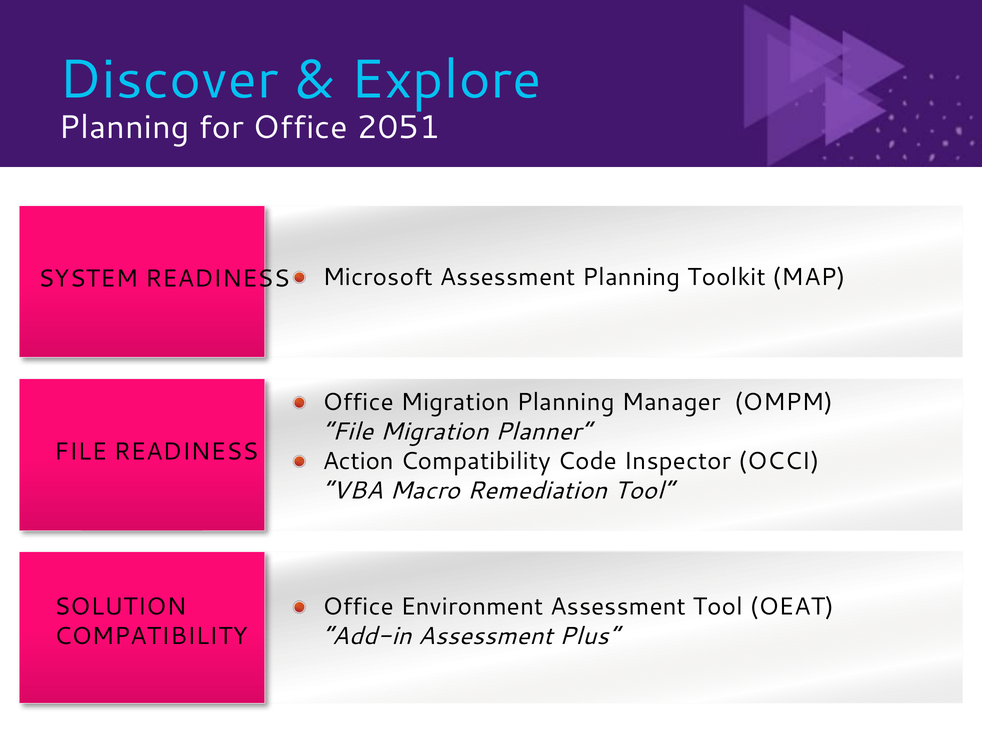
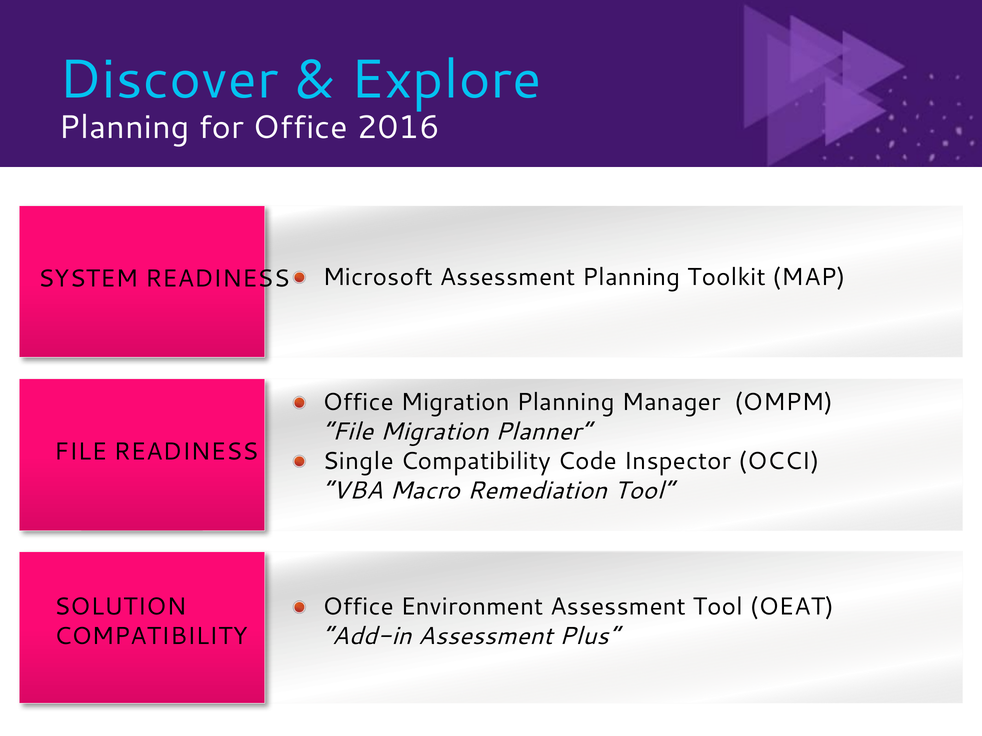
2051: 2051 -> 2016
Action: Action -> Single
